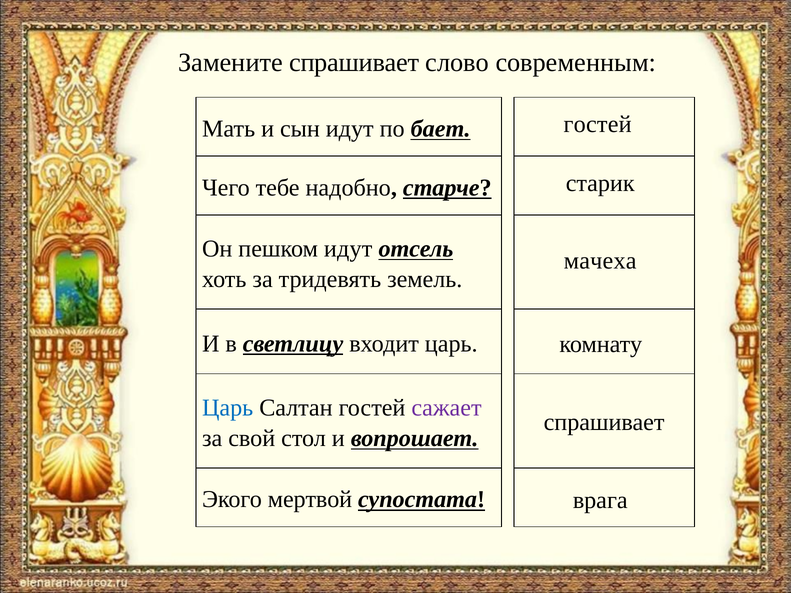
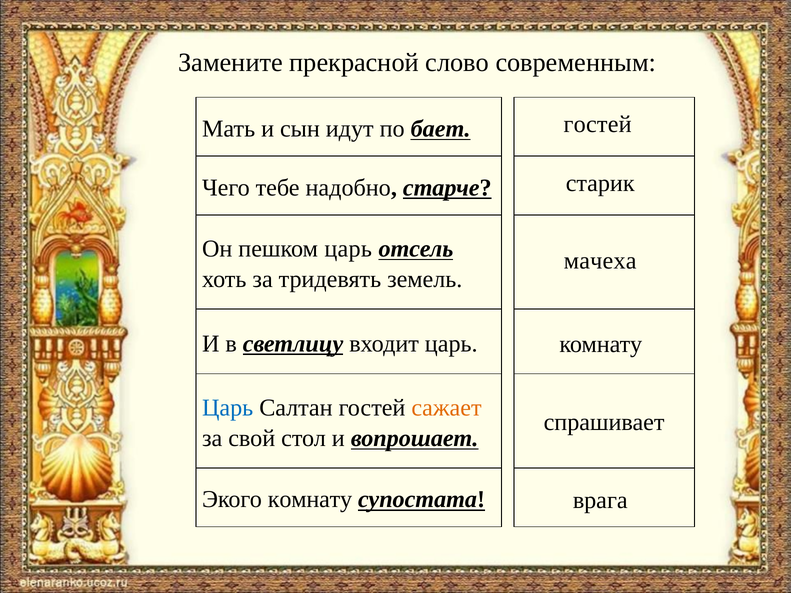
Замените спрашивает: спрашивает -> прекрасной
пешком идут: идут -> царь
сажает colour: purple -> orange
Экого мертвой: мертвой -> комнату
